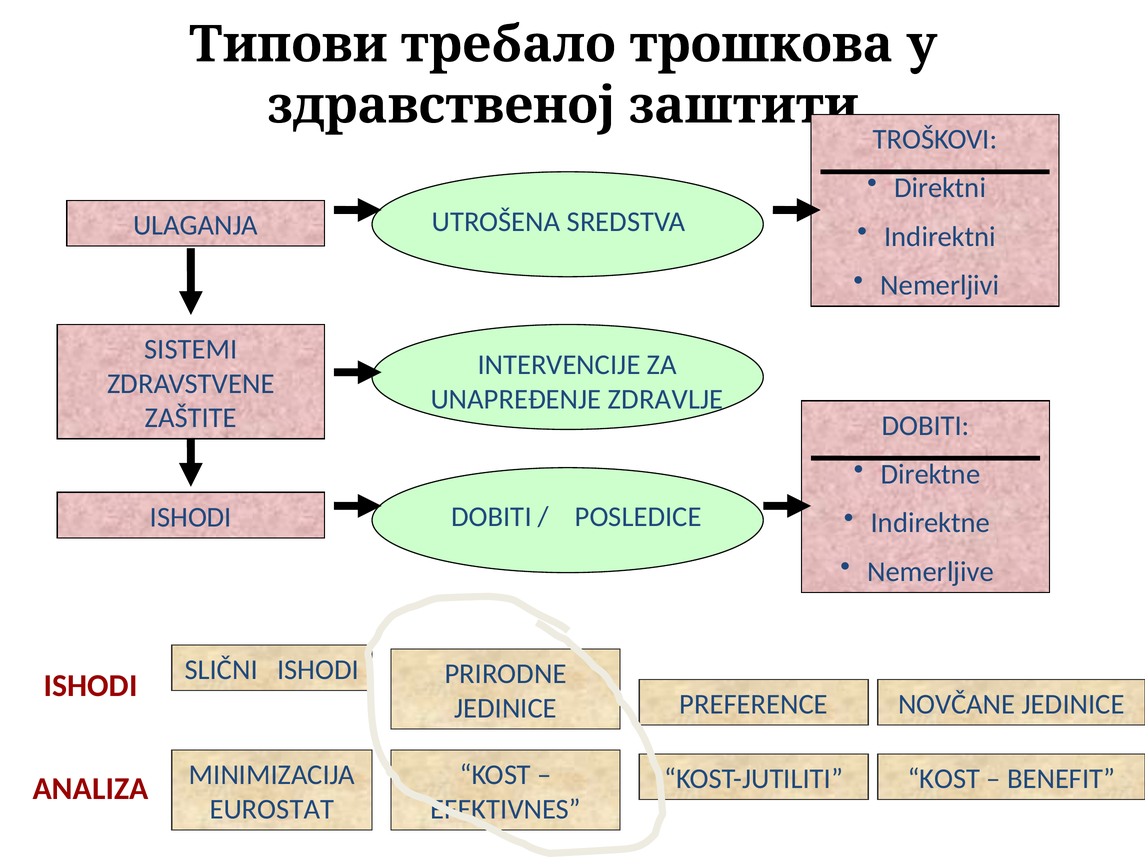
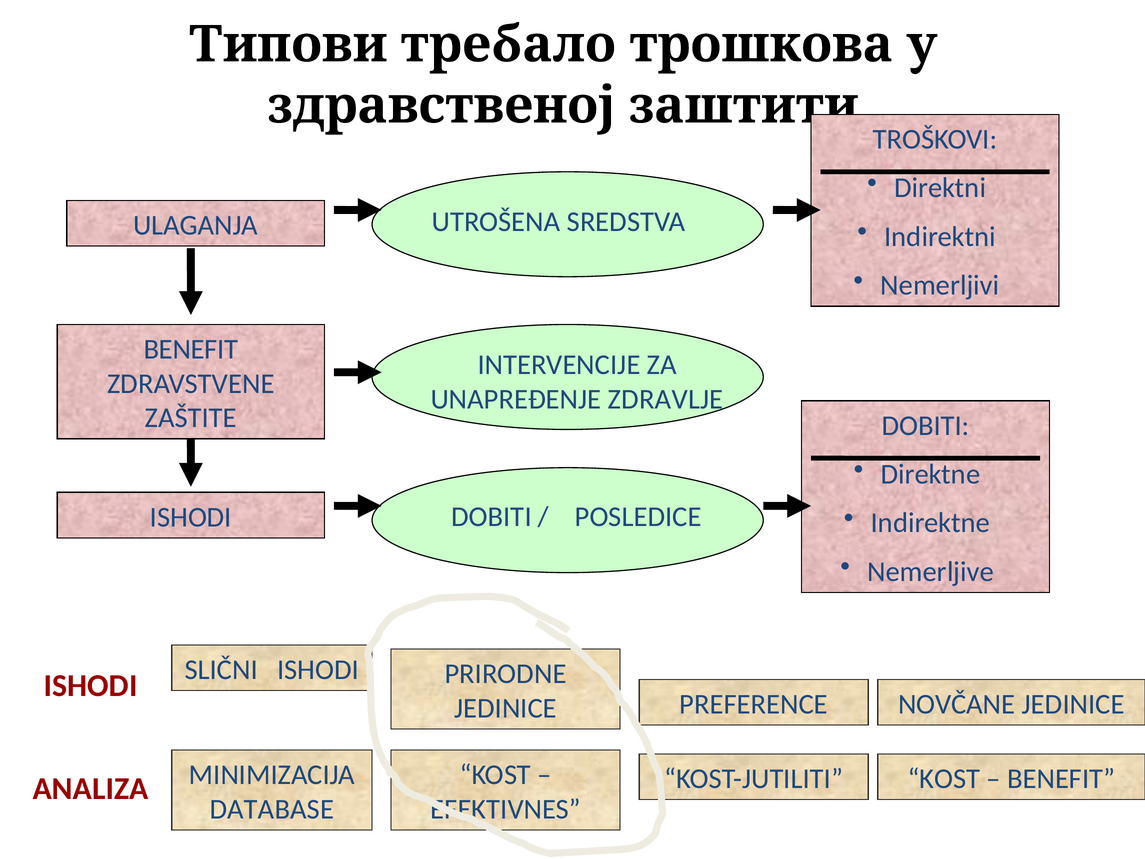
SISTEMI at (191, 349): SISTEMI -> BENEFIT
EUROSTAT: EUROSTAT -> DATABASE
